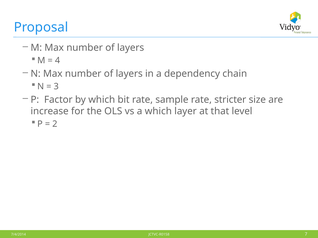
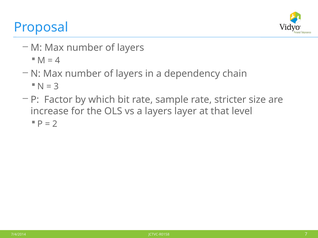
a which: which -> layers
